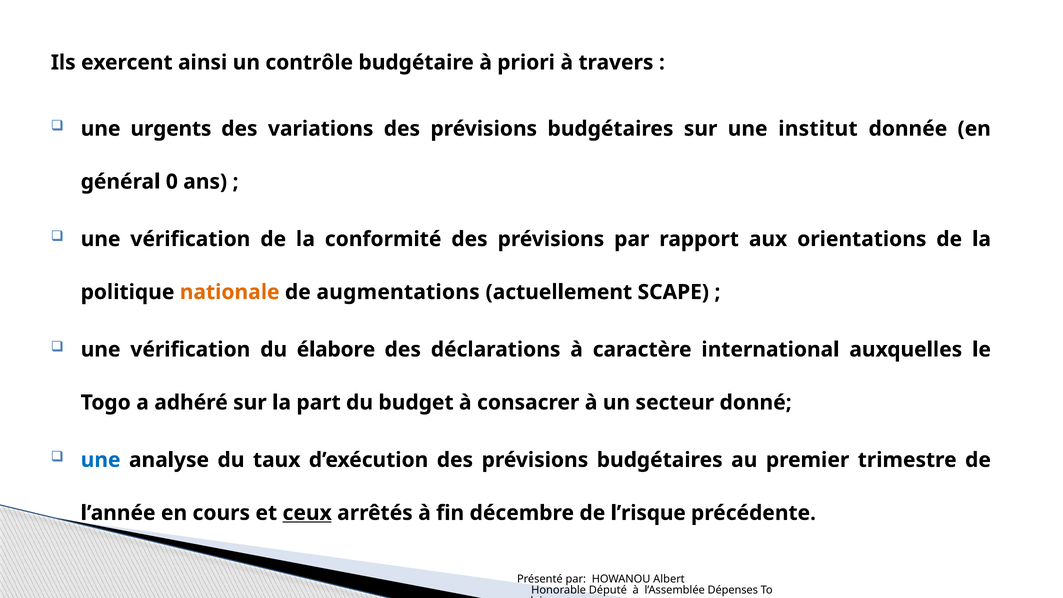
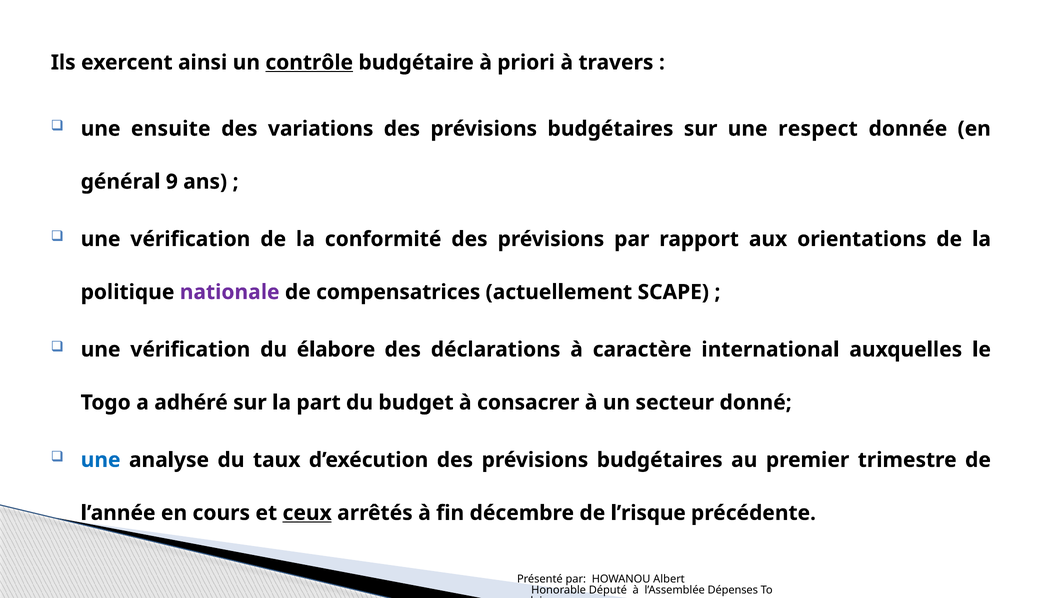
contrôle underline: none -> present
urgents: urgents -> ensuite
institut: institut -> respect
0: 0 -> 9
nationale colour: orange -> purple
augmentations: augmentations -> compensatrices
